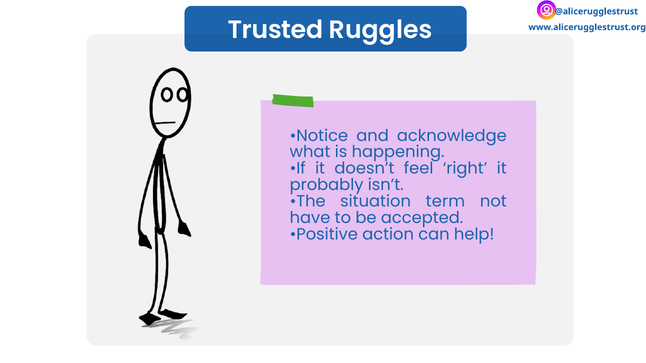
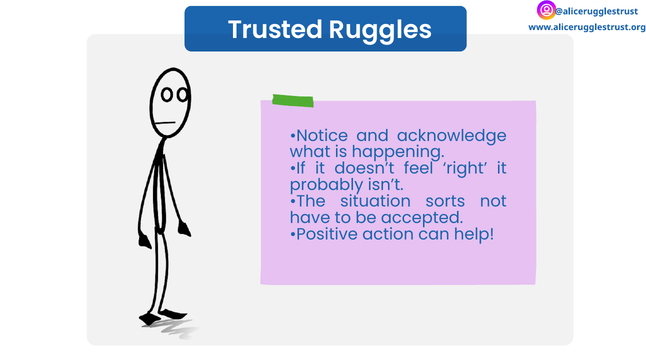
term: term -> sorts
